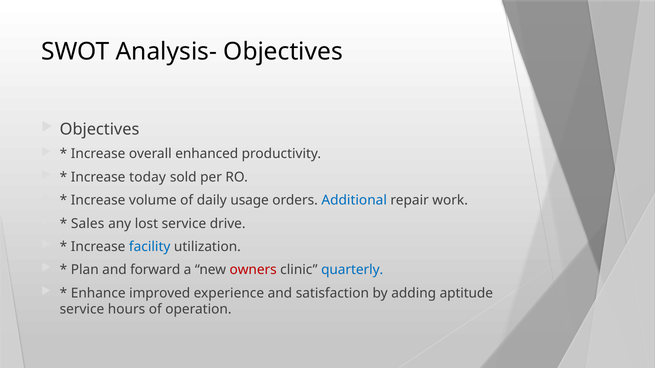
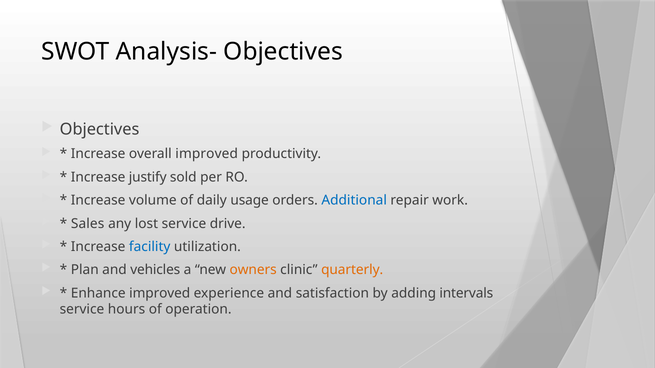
overall enhanced: enhanced -> improved
today: today -> justify
forward: forward -> vehicles
owners colour: red -> orange
quarterly colour: blue -> orange
aptitude: aptitude -> intervals
